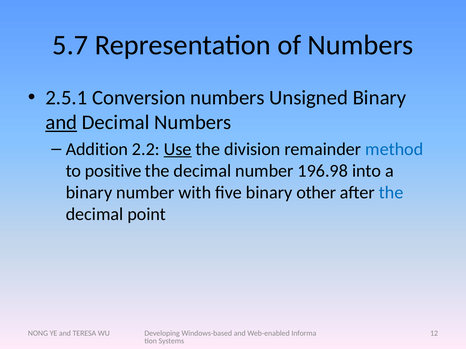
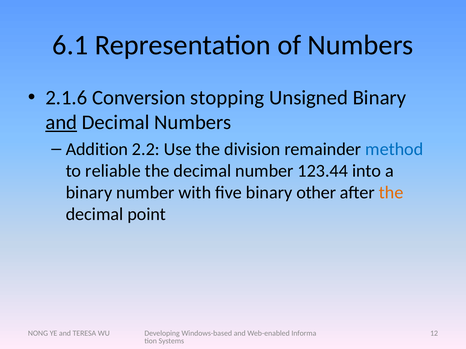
5.7: 5.7 -> 6.1
2.5.1: 2.5.1 -> 2.1.6
Conversion numbers: numbers -> stopping
Use underline: present -> none
positive: positive -> reliable
196.98: 196.98 -> 123.44
the at (391, 193) colour: blue -> orange
